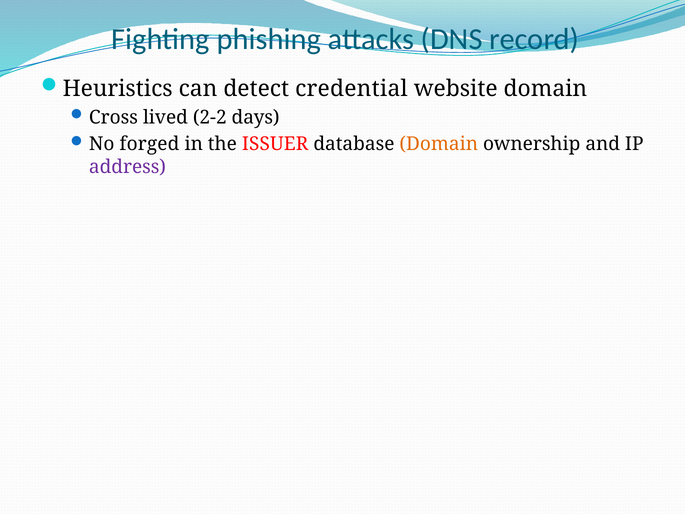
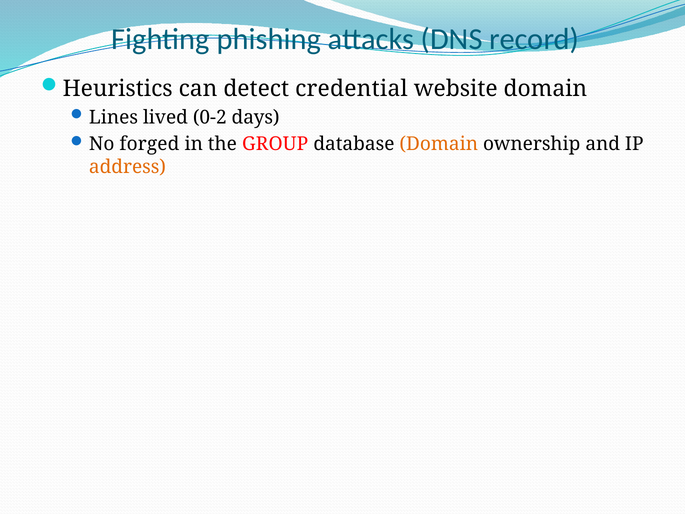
Cross: Cross -> Lines
2-2: 2-2 -> 0-2
ISSUER: ISSUER -> GROUP
address colour: purple -> orange
